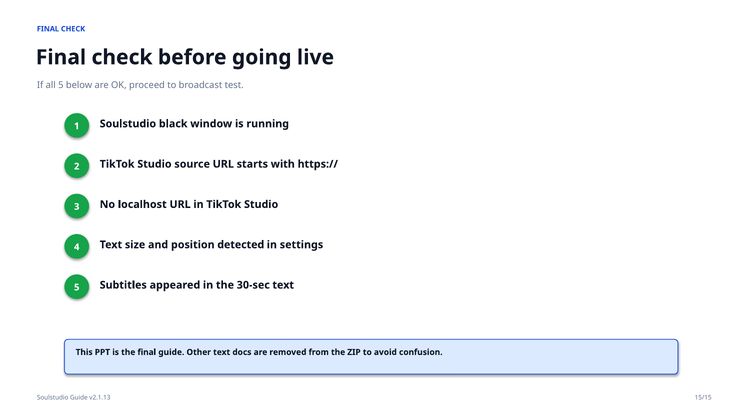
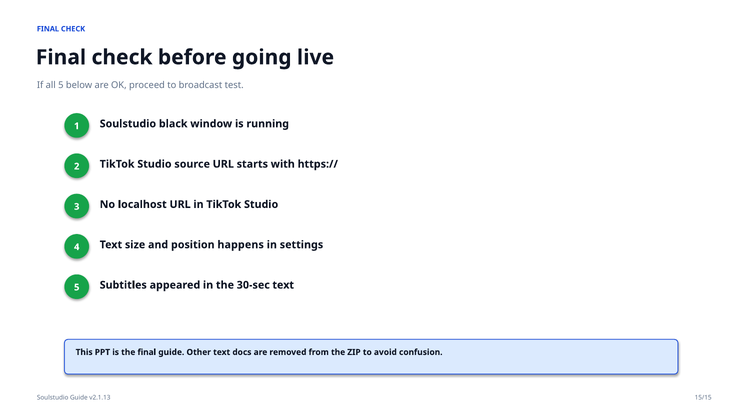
detected: detected -> happens
